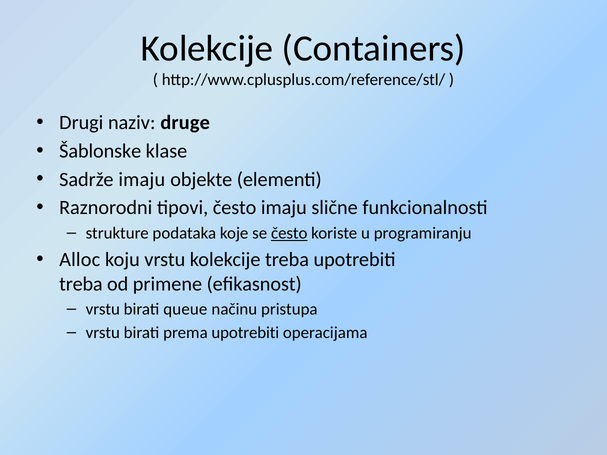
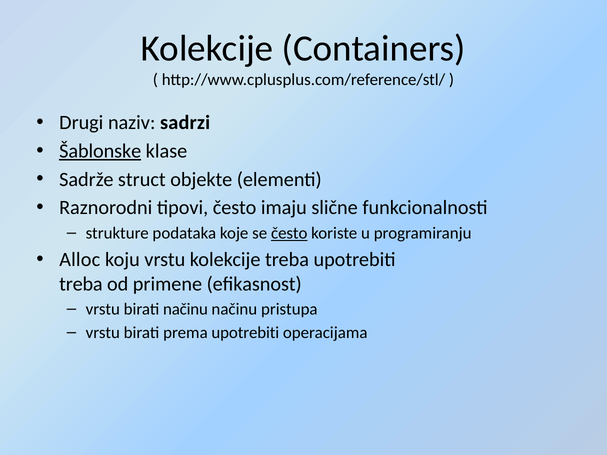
druge: druge -> sadrzi
Šablonske underline: none -> present
Sadrže imaju: imaju -> struct
birati queue: queue -> načinu
